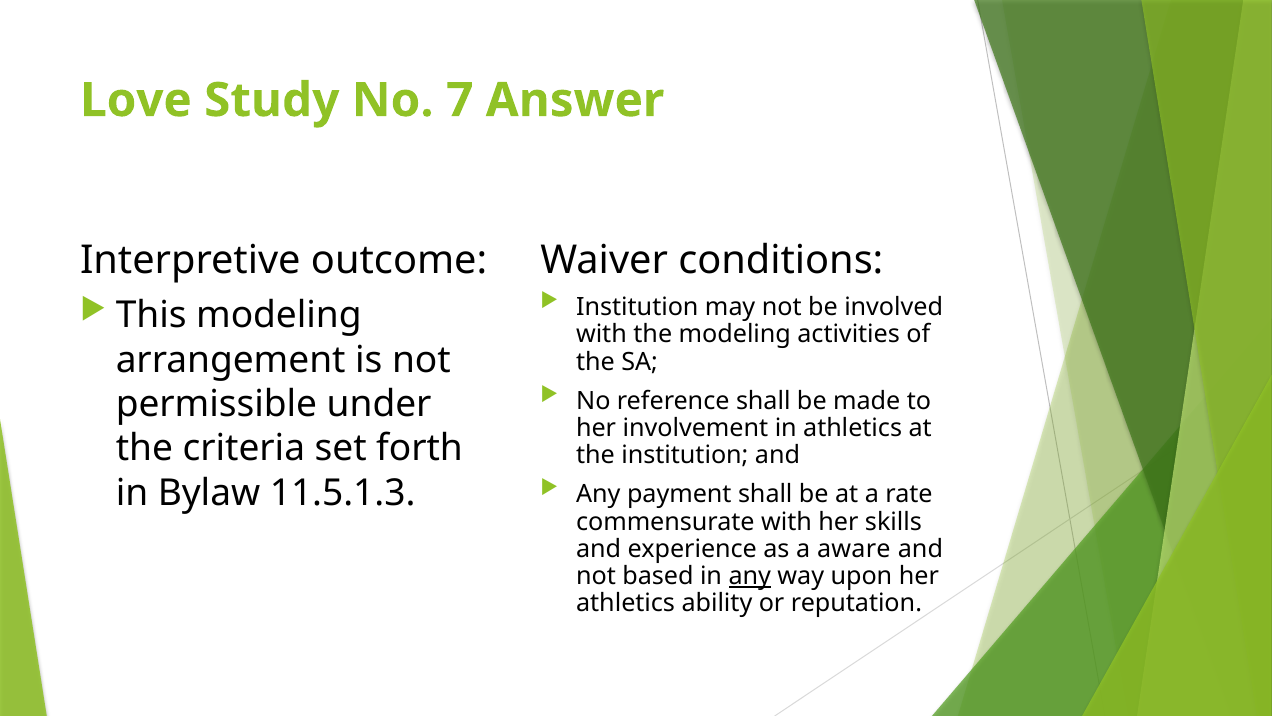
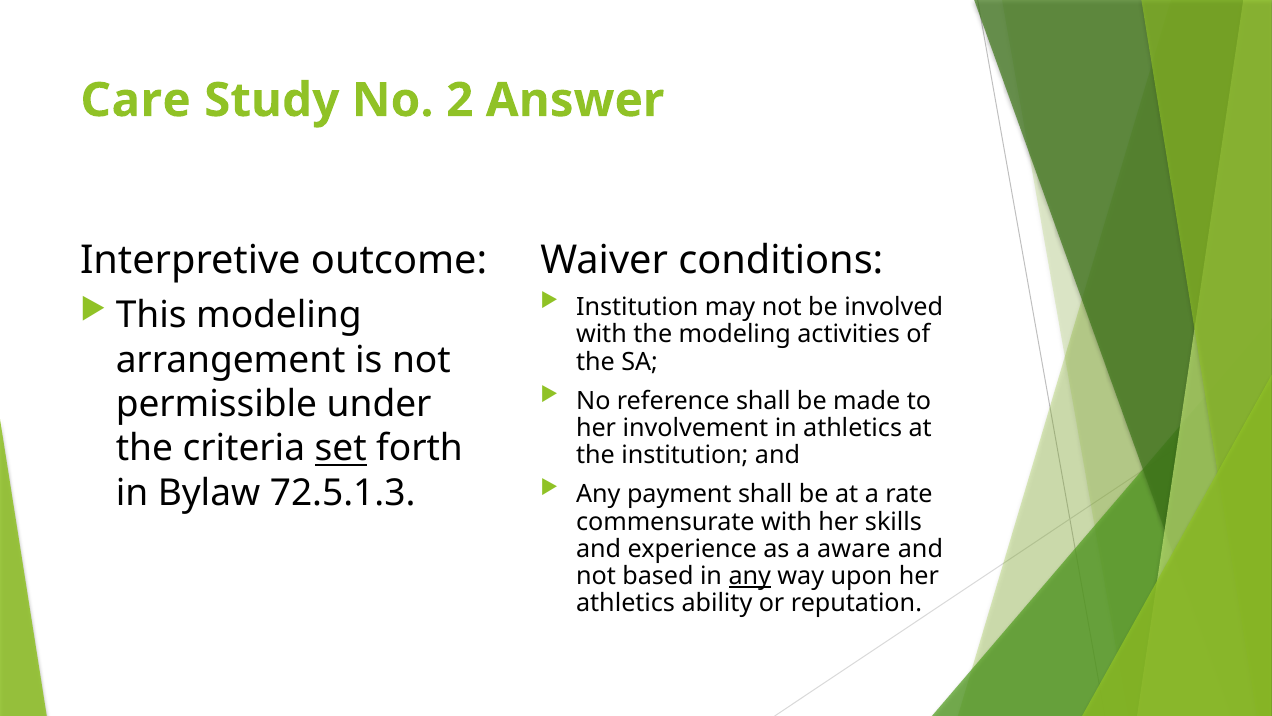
Love: Love -> Care
7: 7 -> 2
set underline: none -> present
11.5.1.3: 11.5.1.3 -> 72.5.1.3
